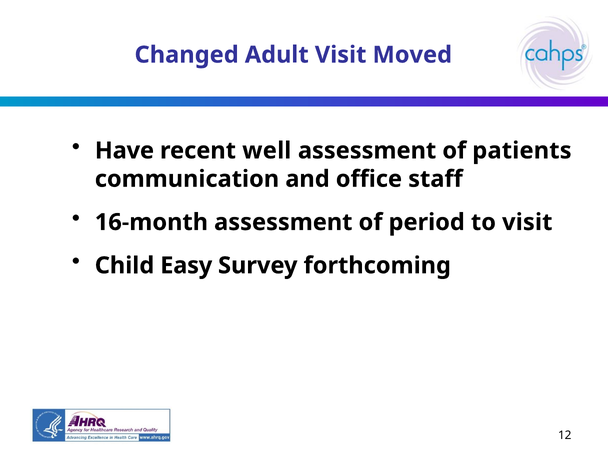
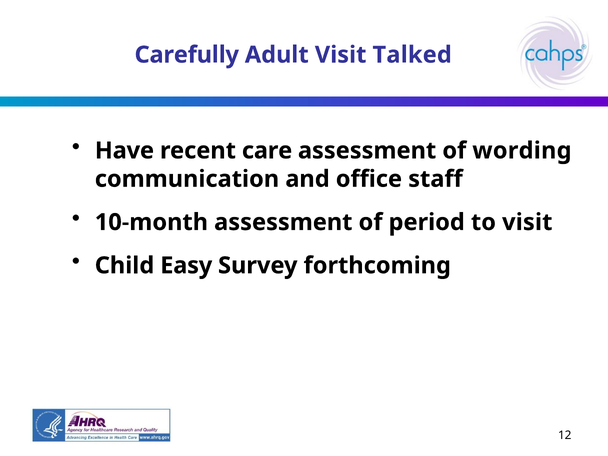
Changed: Changed -> Carefully
Moved: Moved -> Talked
well: well -> care
patients: patients -> wording
16-month: 16-month -> 10-month
